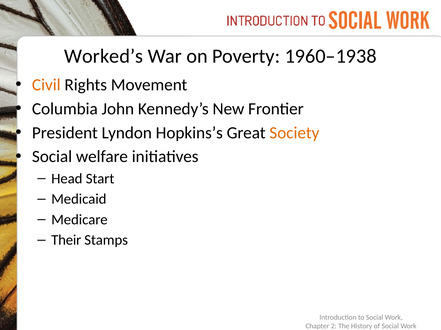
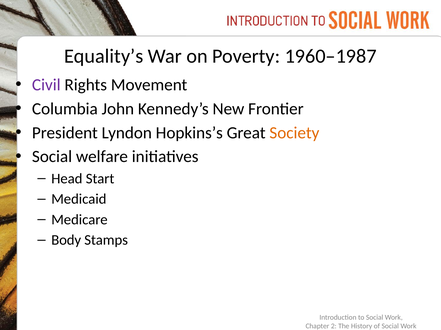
Worked’s: Worked’s -> Equality’s
1960–1938: 1960–1938 -> 1960–1987
Civil colour: orange -> purple
Their: Their -> Body
